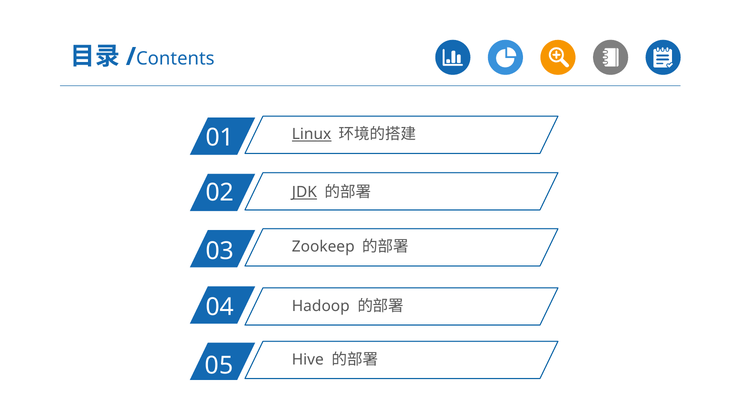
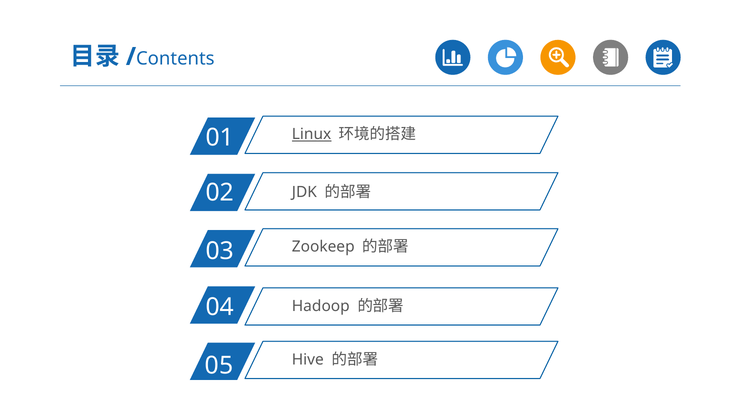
JDK underline: present -> none
